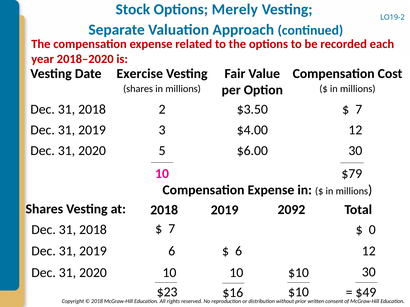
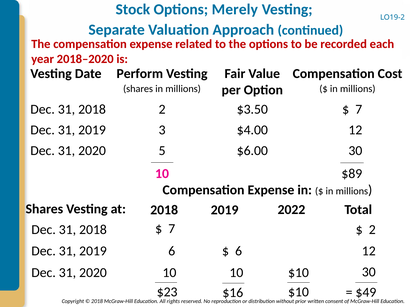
Exercise: Exercise -> Perform
$79: $79 -> $89
2092: 2092 -> 2022
0 at (372, 230): 0 -> 2
